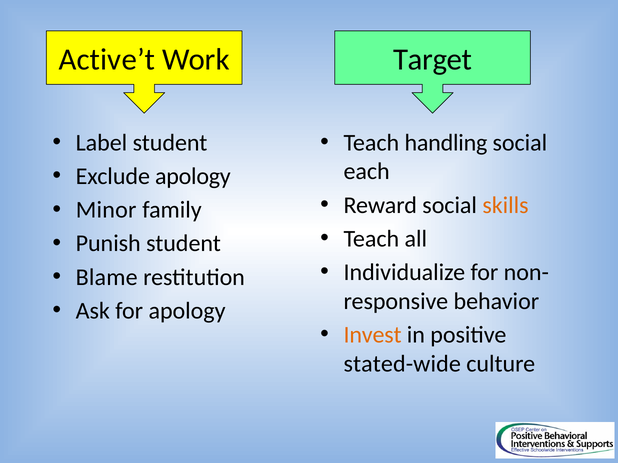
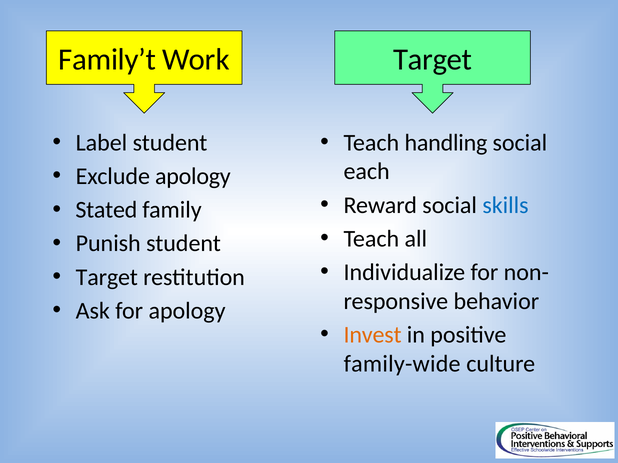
Active’t: Active’t -> Family’t
skills colour: orange -> blue
Minor: Minor -> Stated
Blame at (107, 277): Blame -> Target
stated-wide: stated-wide -> family-wide
